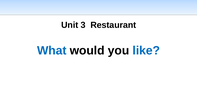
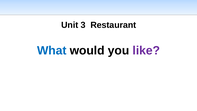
like colour: blue -> purple
